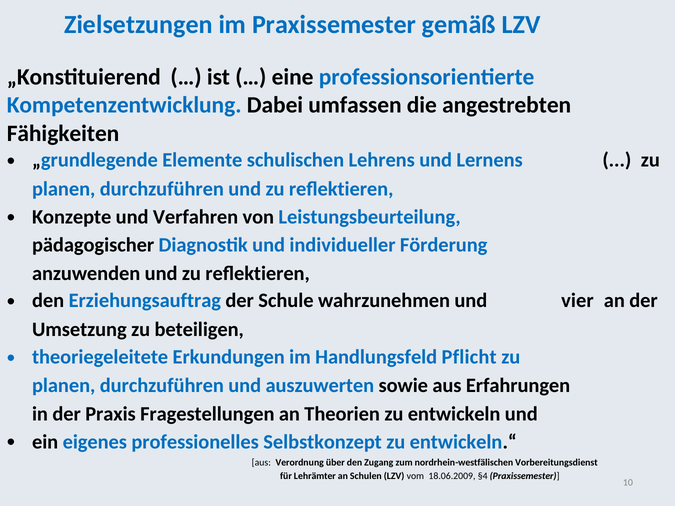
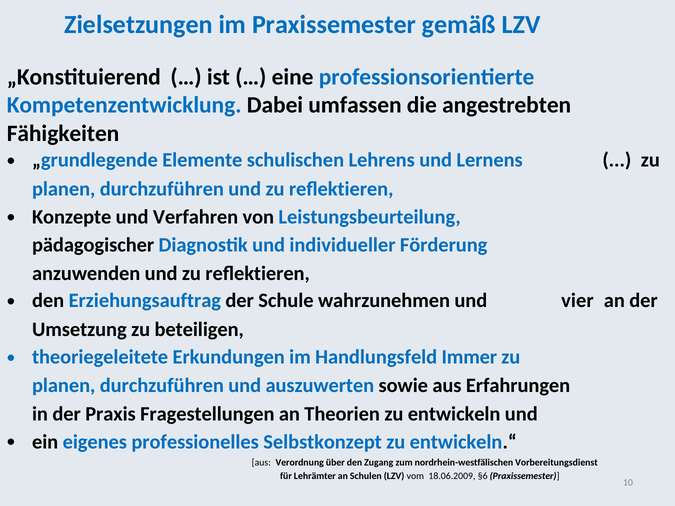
Pflicht: Pflicht -> Immer
§4: §4 -> §6
